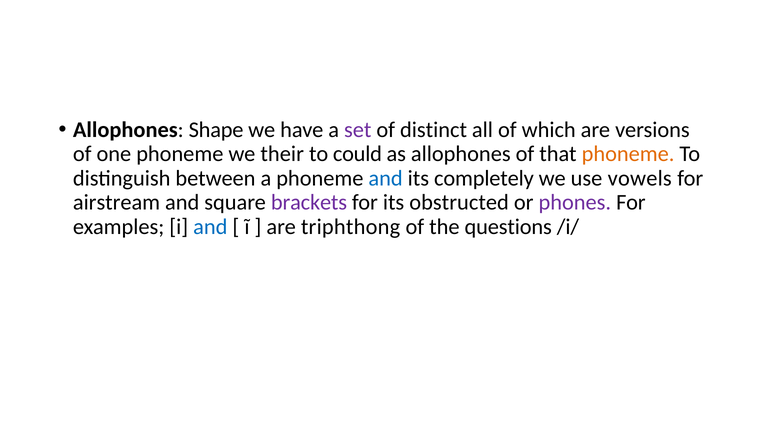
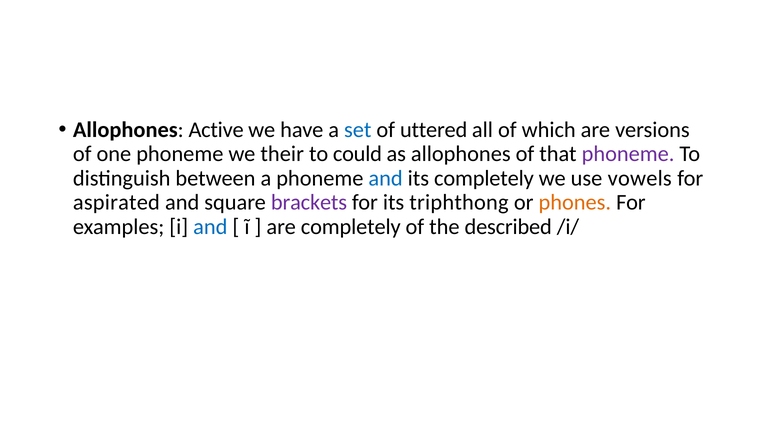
Shape: Shape -> Active
set colour: purple -> blue
distinct: distinct -> uttered
phoneme at (628, 154) colour: orange -> purple
airstream: airstream -> aspirated
obstructed: obstructed -> triphthong
phones colour: purple -> orange
are triphthong: triphthong -> completely
questions: questions -> described
